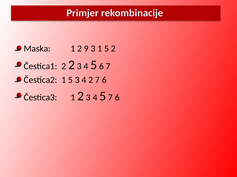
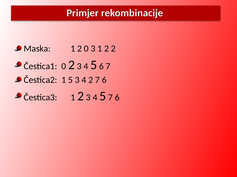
2 9: 9 -> 0
3 1 5: 5 -> 2
Čestica1 2: 2 -> 0
